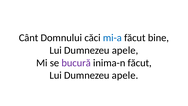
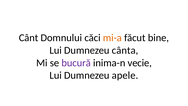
mi-a colour: blue -> orange
apele at (125, 50): apele -> cânta
inima-n făcut: făcut -> vecie
